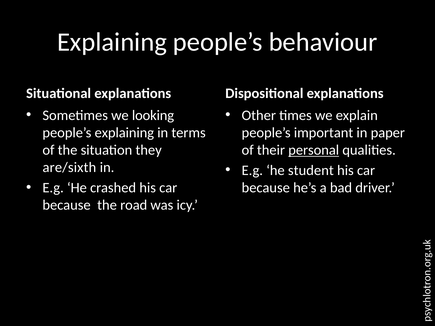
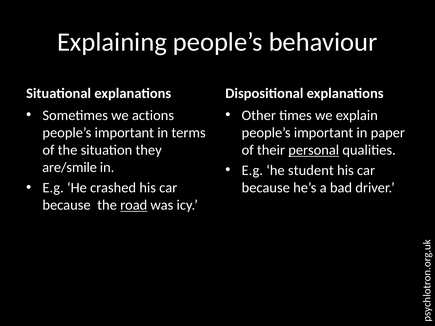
looking: looking -> actions
explaining at (124, 133): explaining -> important
are/sixth: are/sixth -> are/smile
road underline: none -> present
